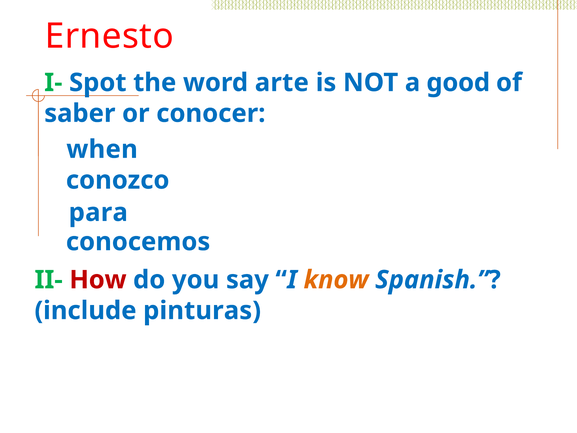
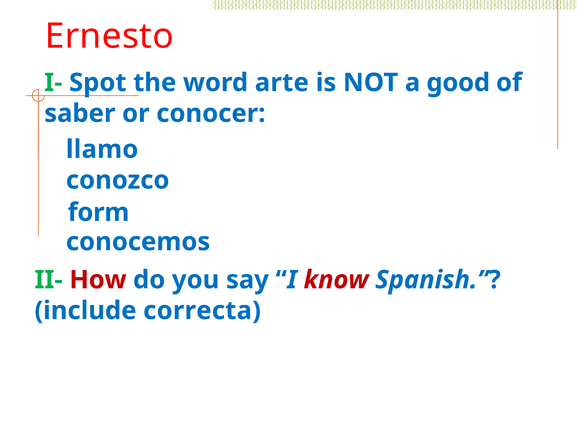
when: when -> llamo
para: para -> form
know colour: orange -> red
pinturas: pinturas -> correcta
